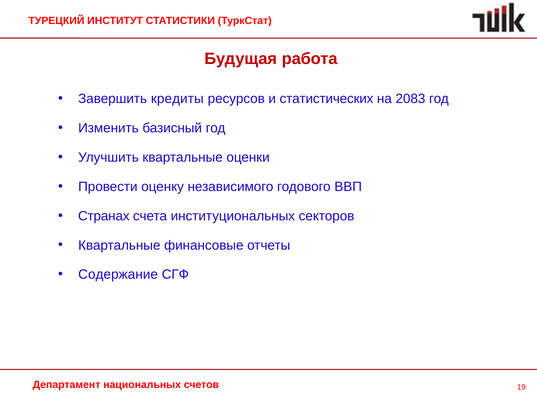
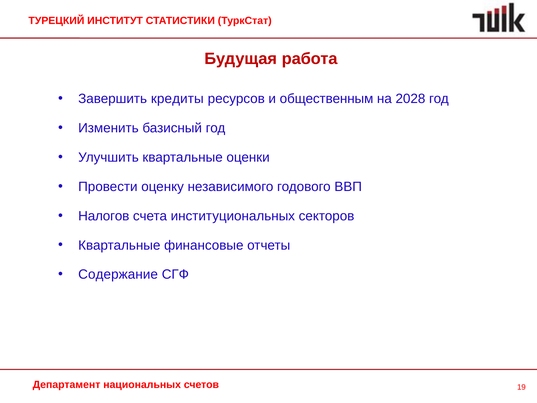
статистических: статистических -> общественным
2083: 2083 -> 2028
Странах: Странах -> Налогов
